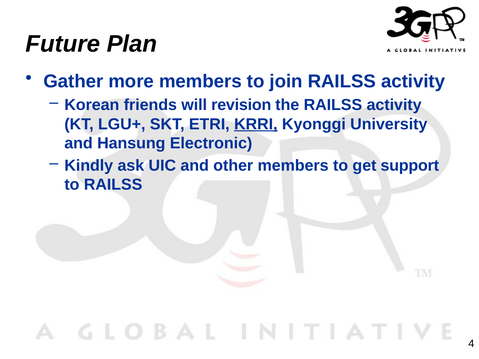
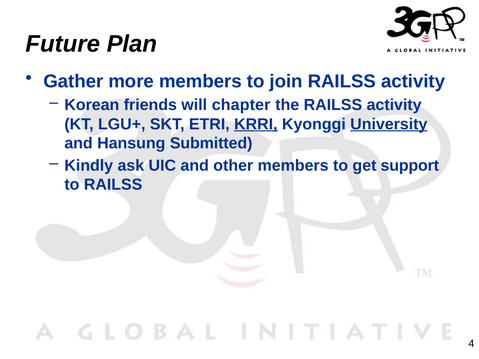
revision: revision -> chapter
University underline: none -> present
Electronic: Electronic -> Submitted
